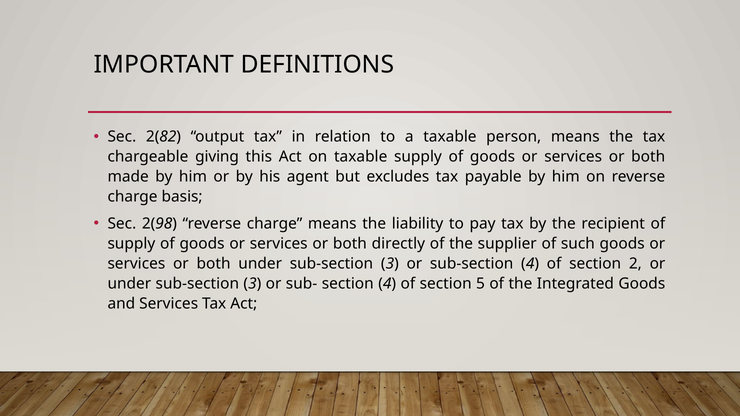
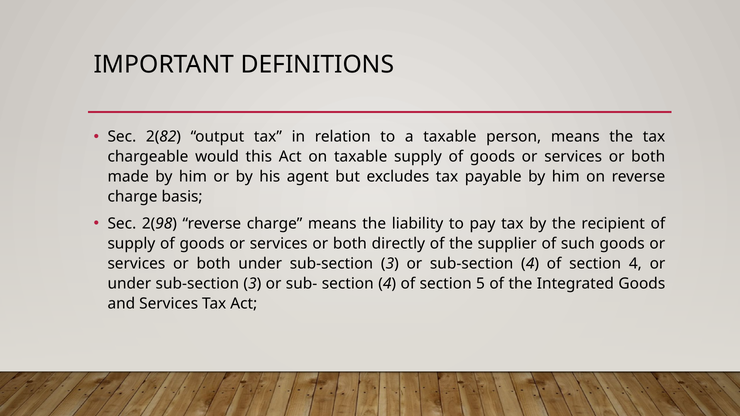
giving: giving -> would
of section 2: 2 -> 4
